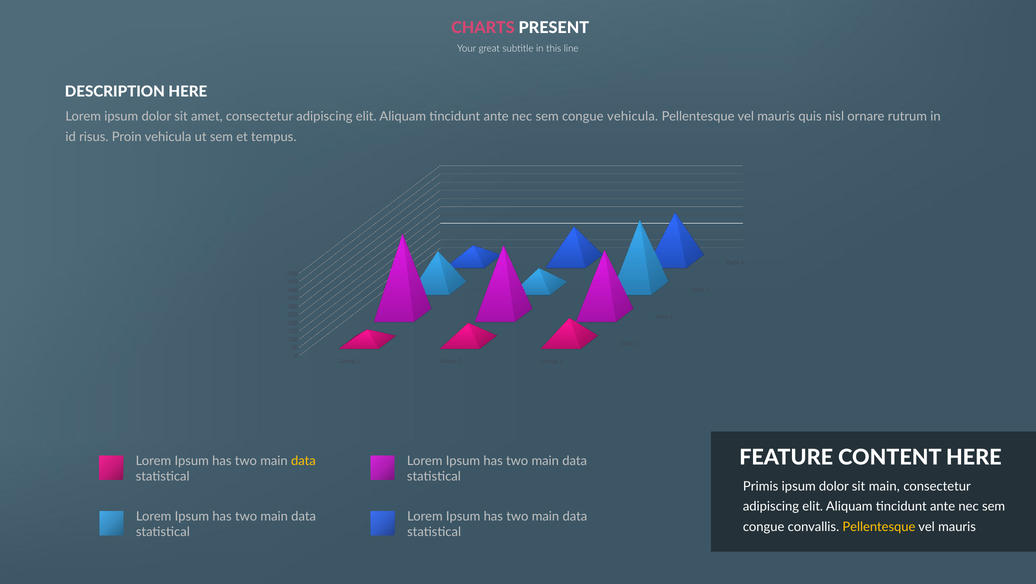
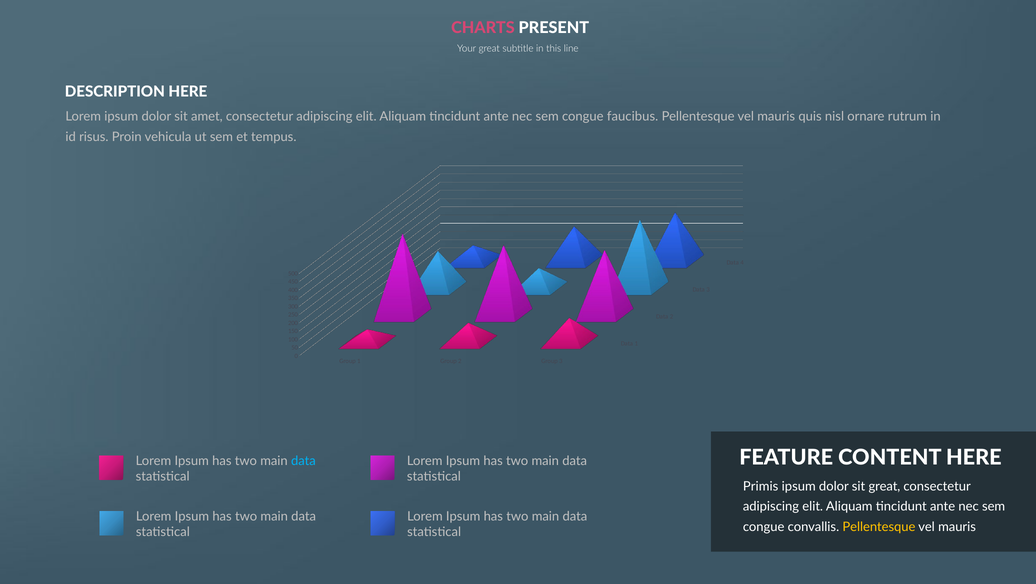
congue vehicula: vehicula -> faucibus
data at (303, 461) colour: yellow -> light blue
sit main: main -> great
